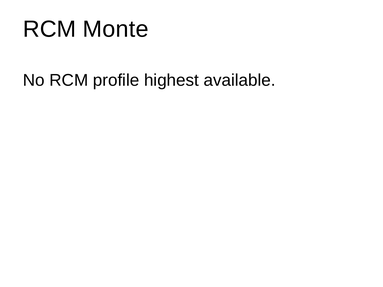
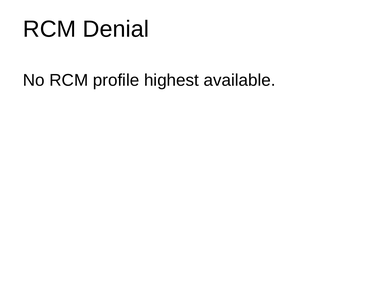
Monte: Monte -> Denial
